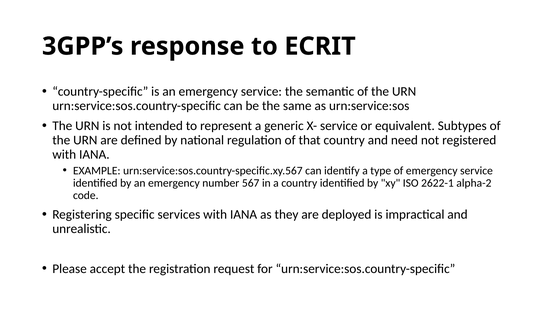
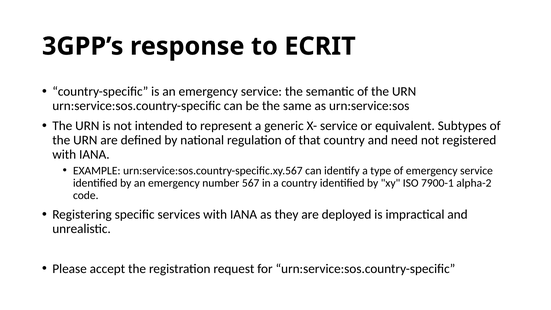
2622-1: 2622-1 -> 7900-1
